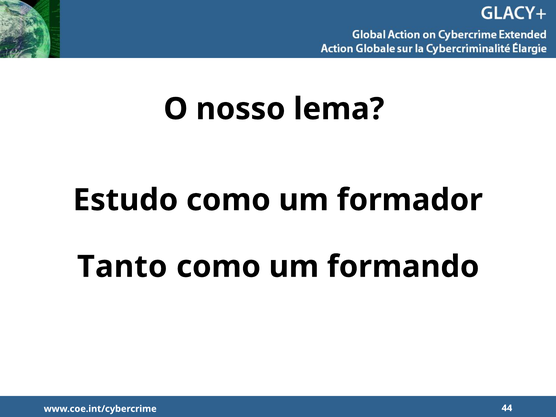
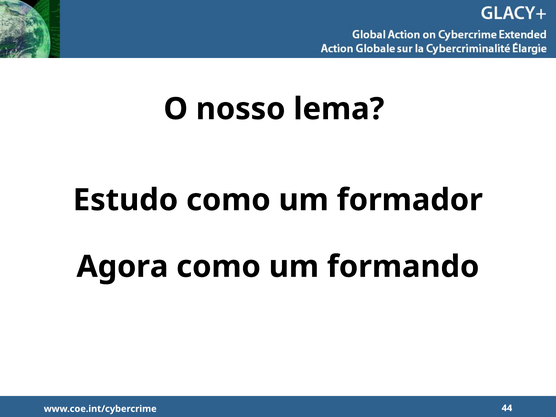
Tanto: Tanto -> Agora
